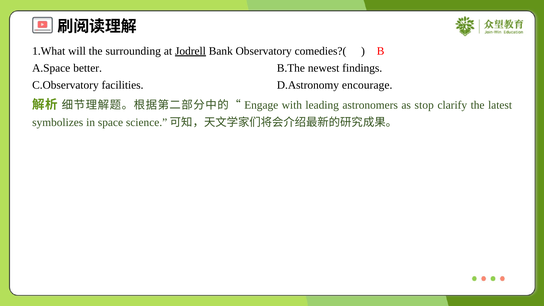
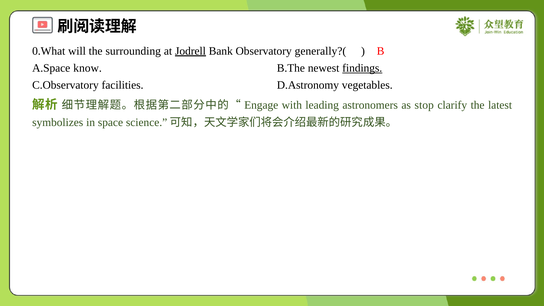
1.What: 1.What -> 0.What
comedies?(: comedies?( -> generally?(
better: better -> know
findings underline: none -> present
encourage: encourage -> vegetables
